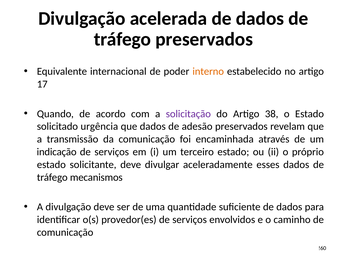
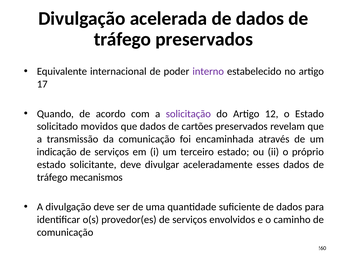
interno colour: orange -> purple
38: 38 -> 12
urgência: urgência -> movidos
adesão: adesão -> cartões
